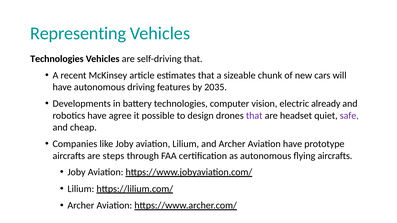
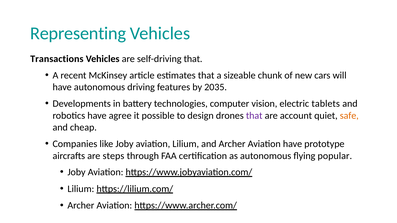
Technologies at (57, 59): Technologies -> Transactions
already: already -> tablets
headset: headset -> account
safe colour: purple -> orange
flying aircrafts: aircrafts -> popular
